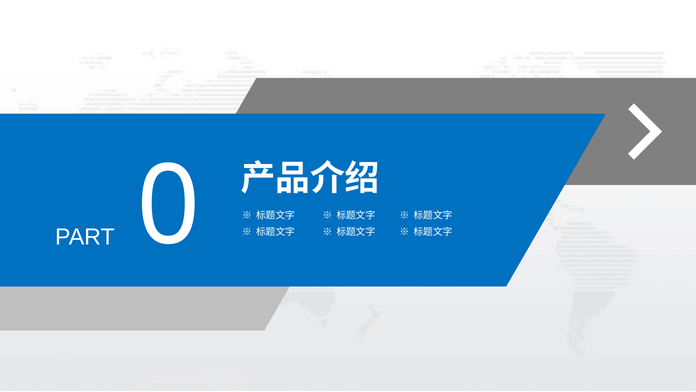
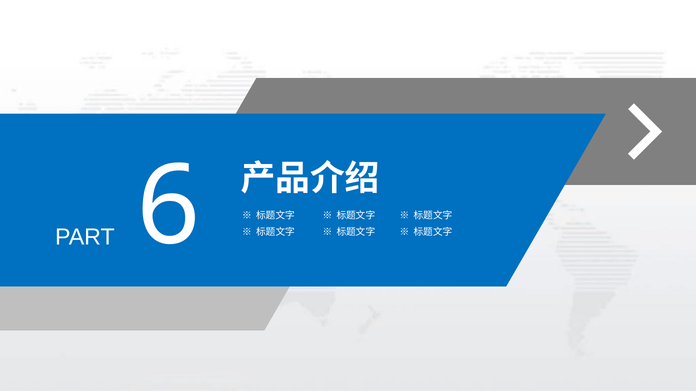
0: 0 -> 6
